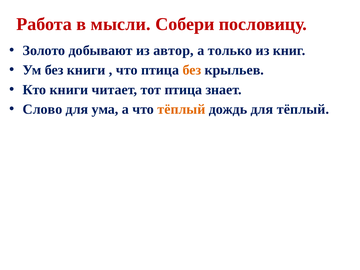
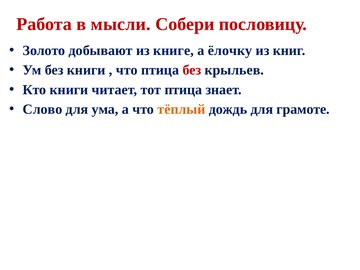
автор: автор -> книге
только: только -> ёлочку
без at (192, 70) colour: orange -> red
для тёплый: тёплый -> грамоте
